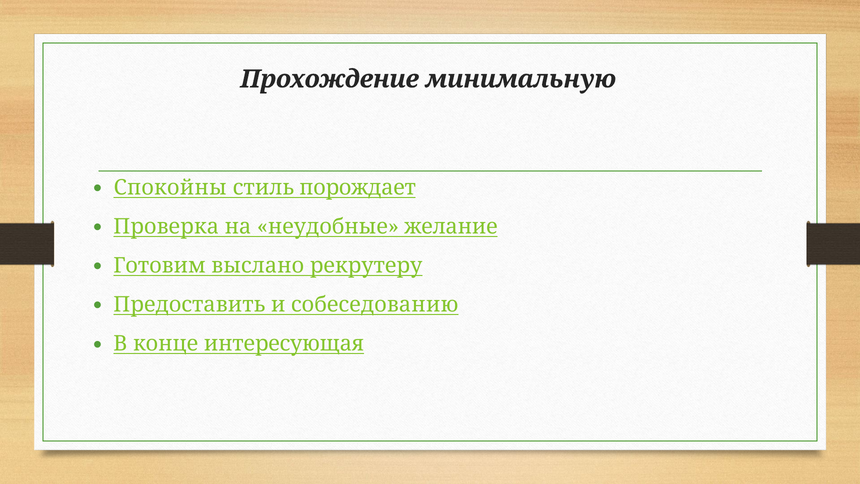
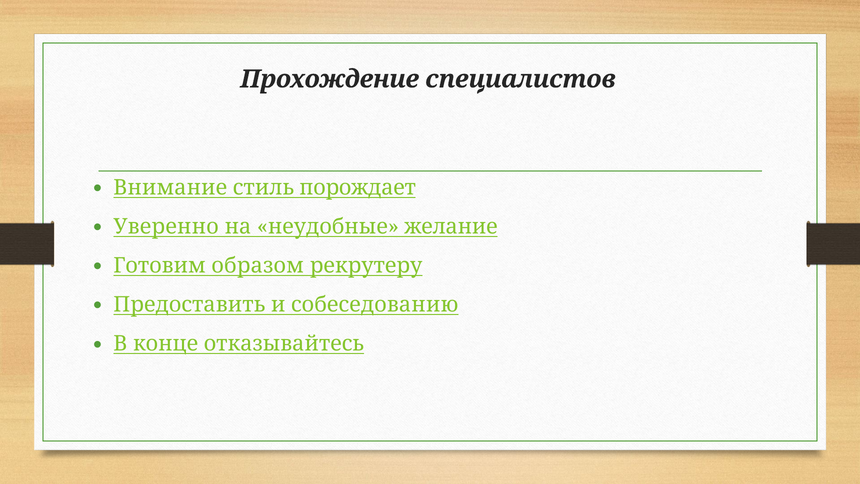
минимальную: минимальную -> специалистов
Спокойны: Спокойны -> Внимание
Проверка: Проверка -> Уверенно
выслано: выслано -> образом
интересующая: интересующая -> отказывайтесь
